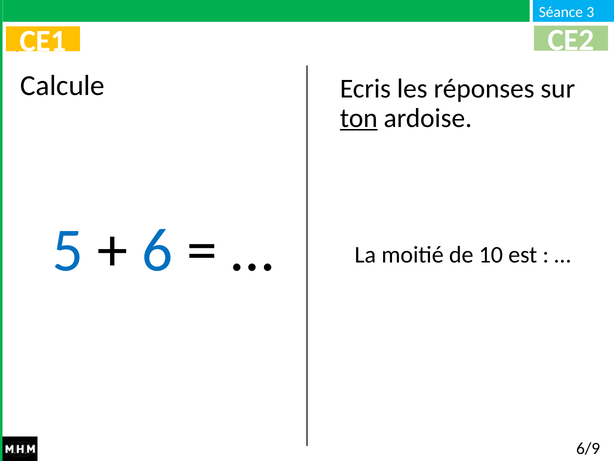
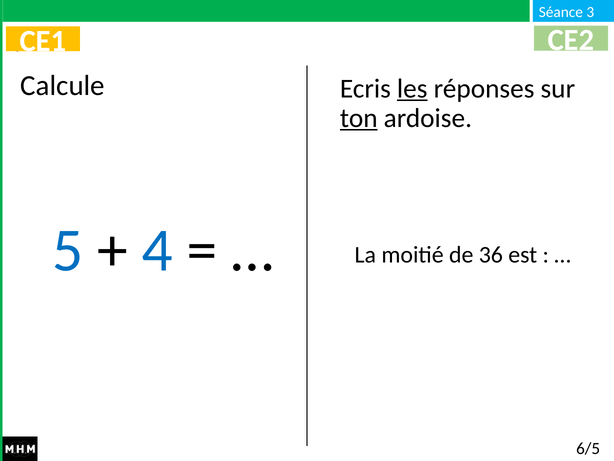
les underline: none -> present
6: 6 -> 4
10: 10 -> 36
6/9: 6/9 -> 6/5
